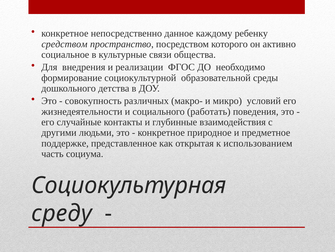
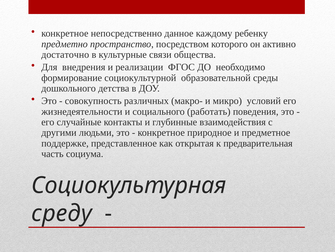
средством: средством -> предметно
социальное: социальное -> достаточно
использованием: использованием -> предварительная
